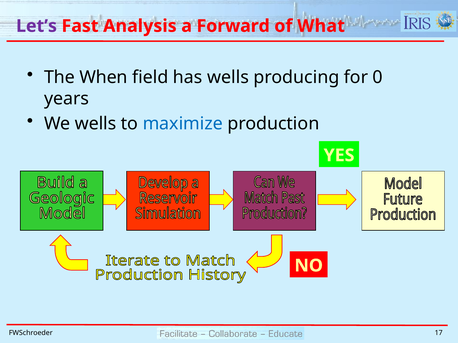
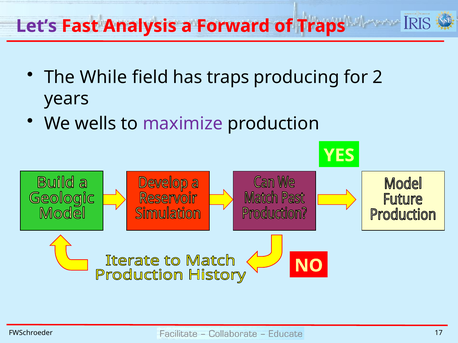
of What: What -> Traps
When: When -> While
has wells: wells -> traps
0: 0 -> 2
maximize colour: blue -> purple
